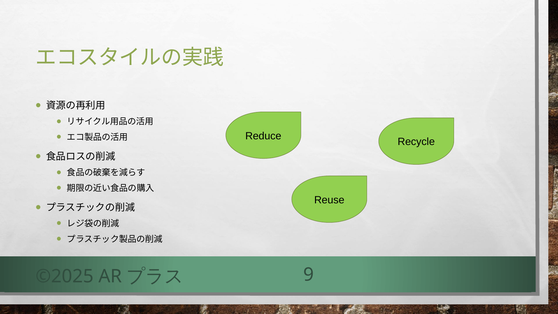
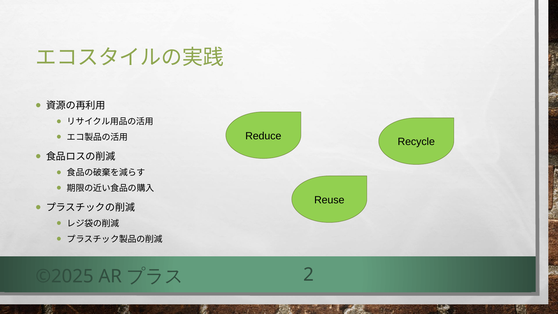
9: 9 -> 2
